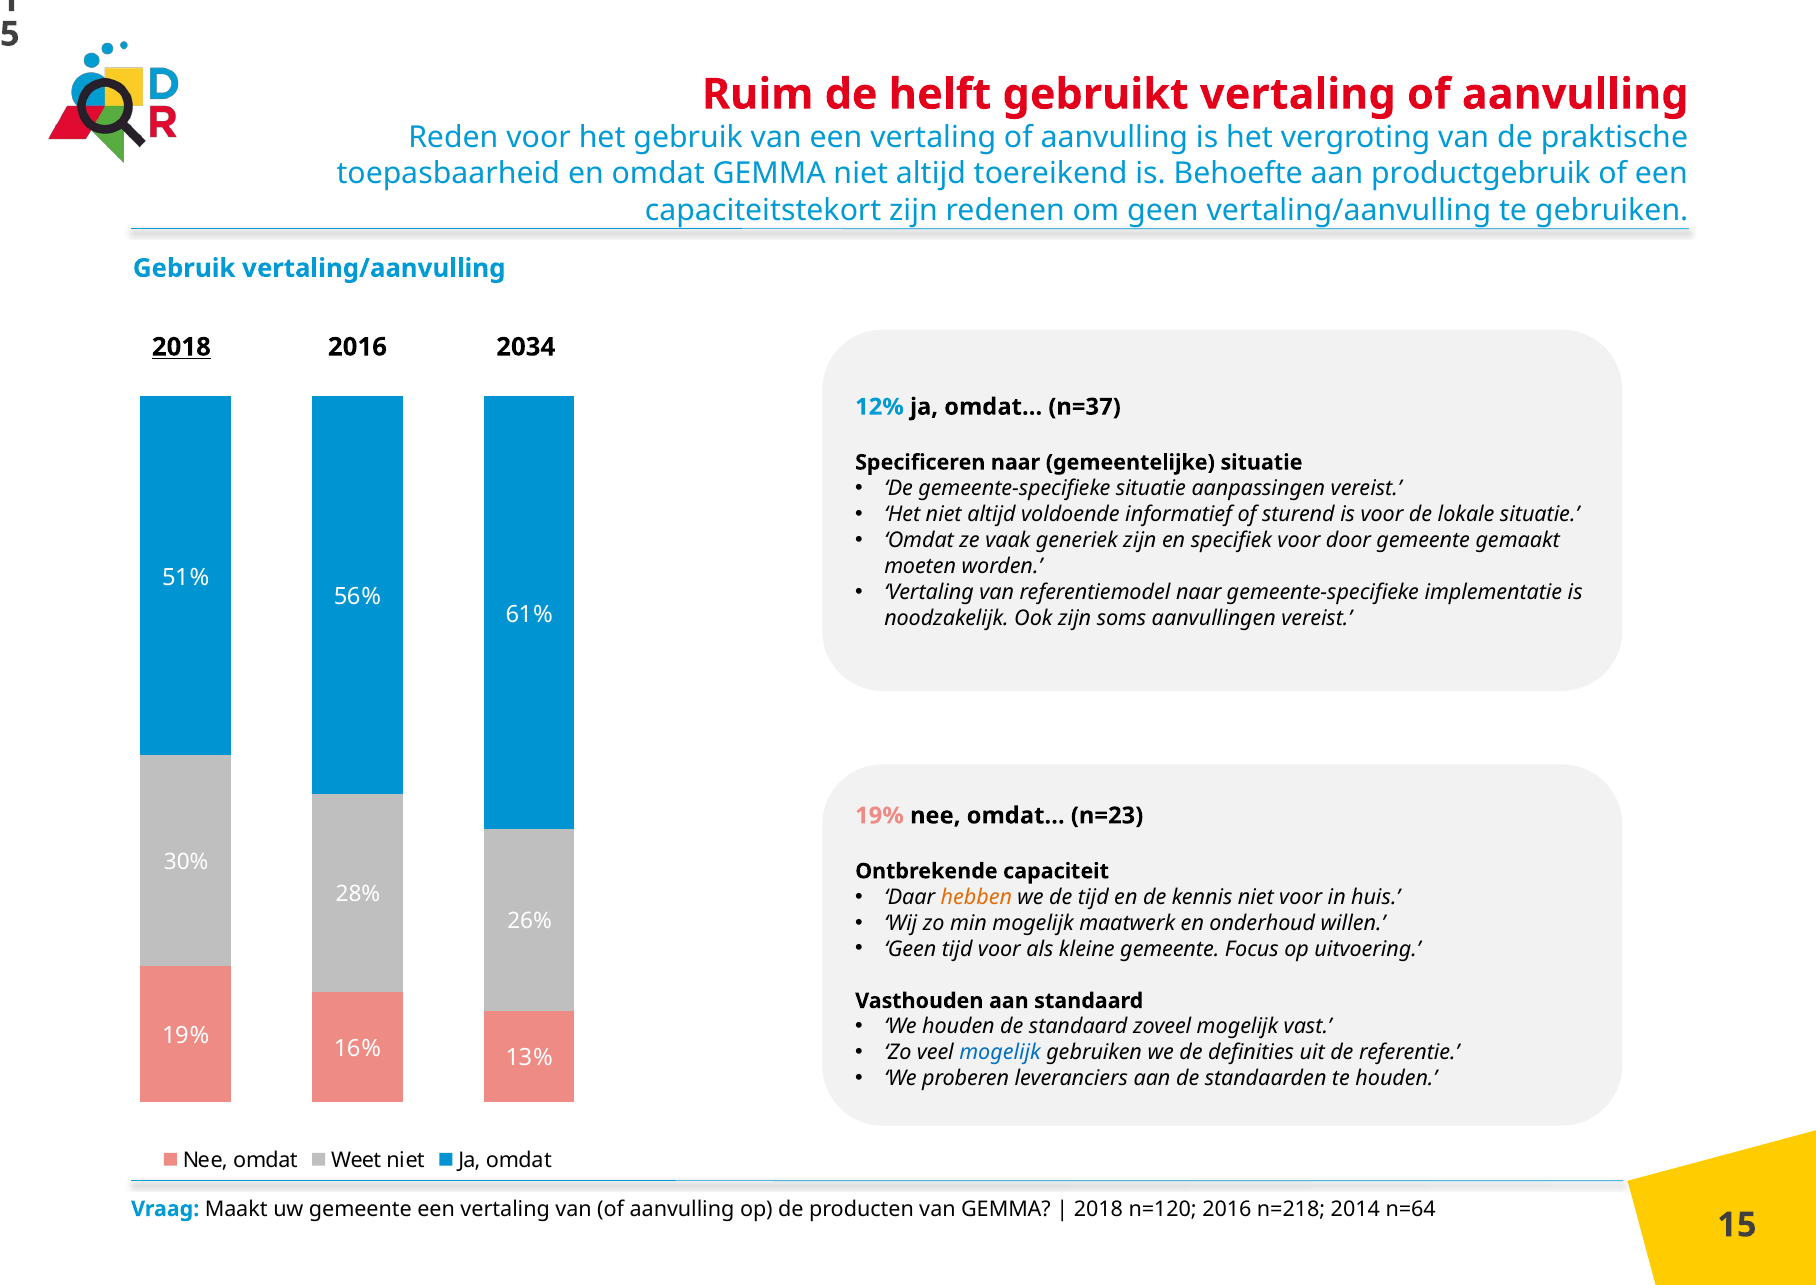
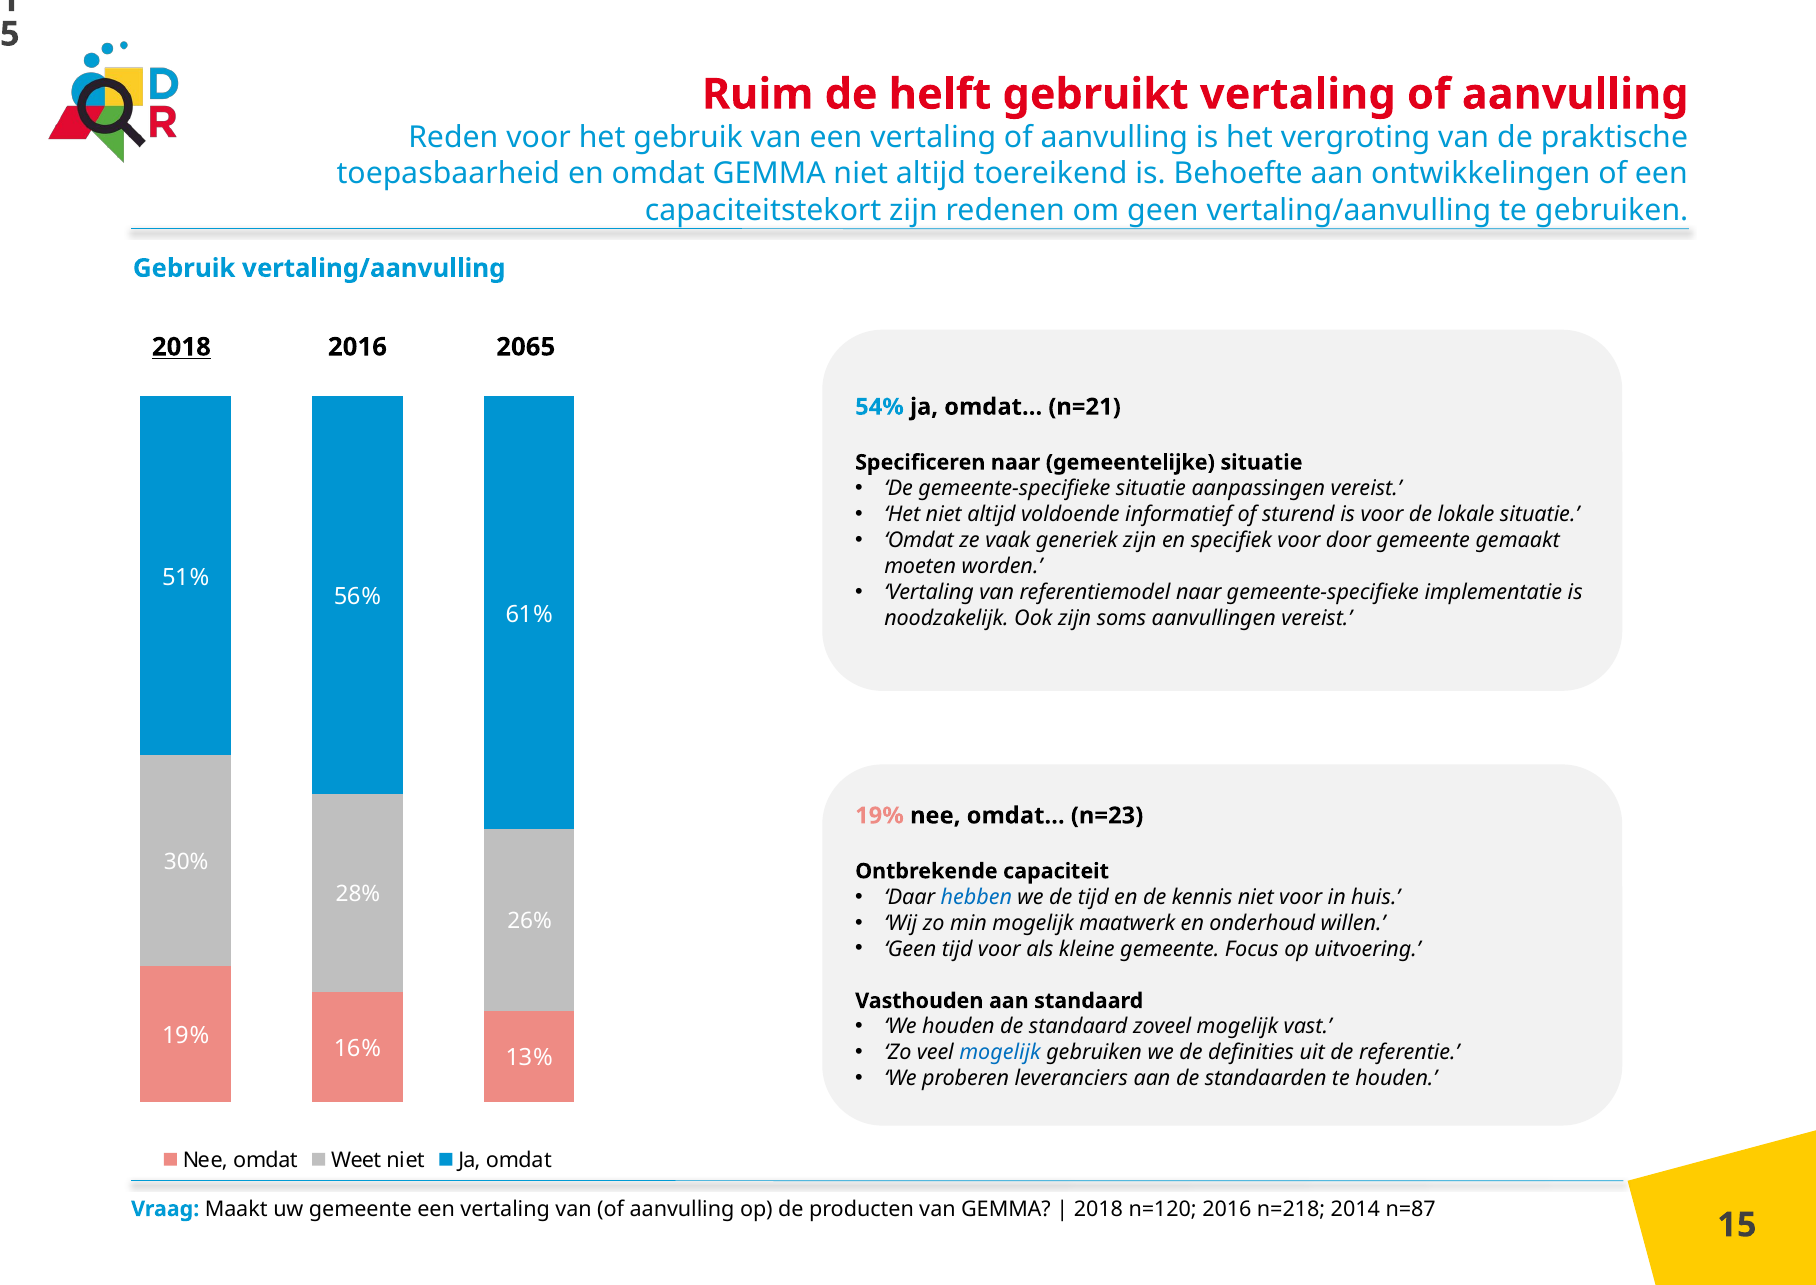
productgebruik: productgebruik -> ontwikkelingen
2034: 2034 -> 2065
12%: 12% -> 54%
n=37: n=37 -> n=21
hebben colour: orange -> blue
n=64: n=64 -> n=87
